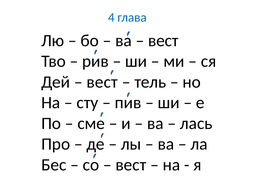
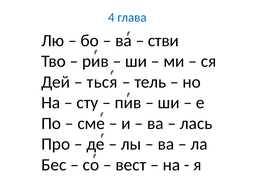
вест at (163, 41): вест -> стви
вест at (102, 82): вест -> ться
